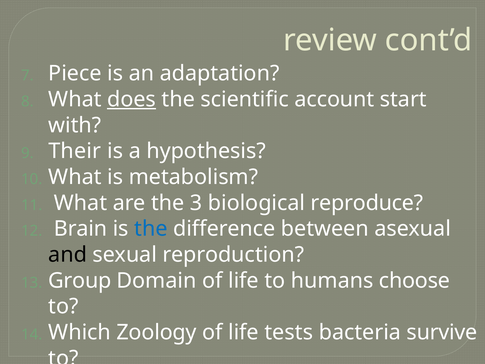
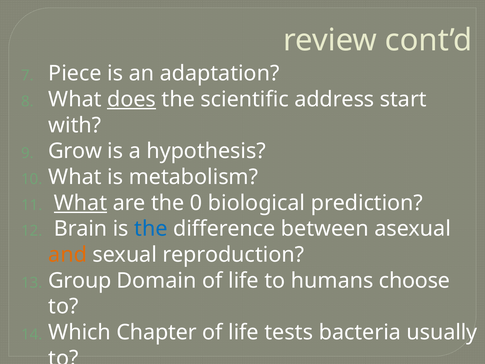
account: account -> address
Their: Their -> Grow
What at (81, 203) underline: none -> present
3: 3 -> 0
reproduce: reproduce -> prediction
and colour: black -> orange
Zoology: Zoology -> Chapter
survive: survive -> usually
